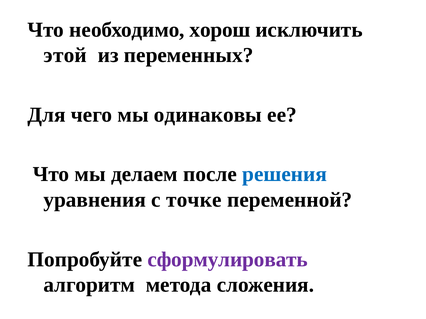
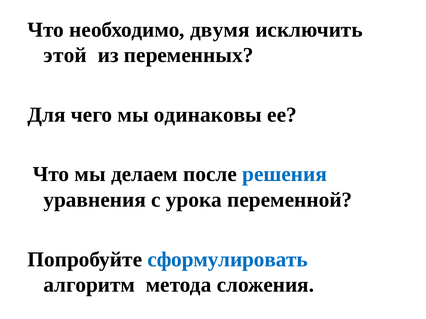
хорош: хорош -> двумя
точке: точке -> урока
сформулировать colour: purple -> blue
